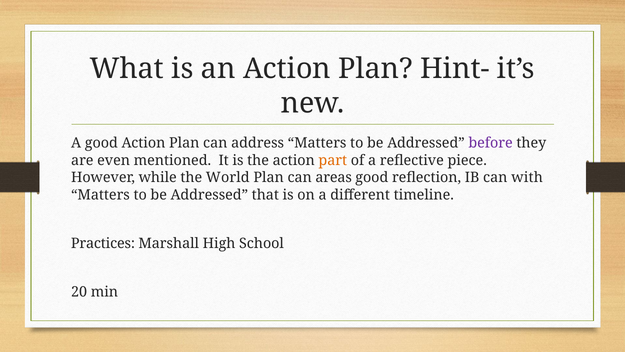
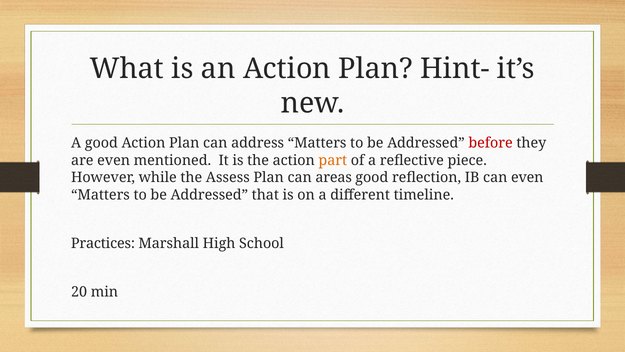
before colour: purple -> red
World: World -> Assess
can with: with -> even
